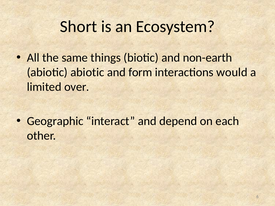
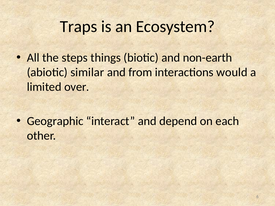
Short: Short -> Traps
same: same -> steps
abiotic abiotic: abiotic -> similar
form: form -> from
